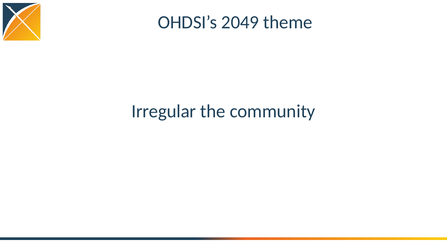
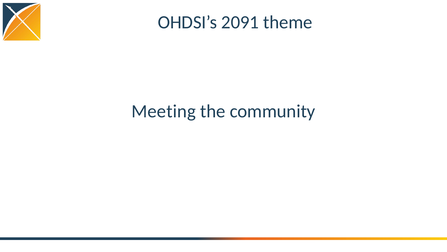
2049: 2049 -> 2091
Irregular: Irregular -> Meeting
